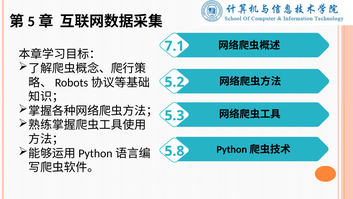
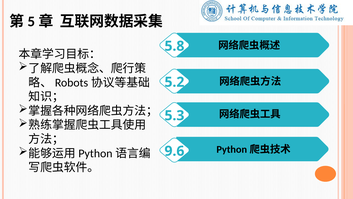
7.1: 7.1 -> 5.8
5.8: 5.8 -> 9.6
